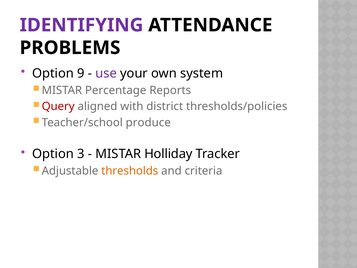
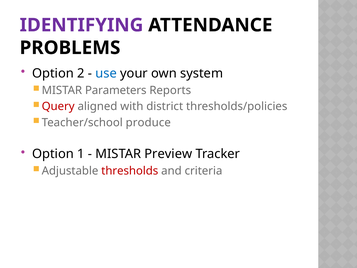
9: 9 -> 2
use colour: purple -> blue
Percentage: Percentage -> Parameters
3: 3 -> 1
Holliday: Holliday -> Preview
thresholds colour: orange -> red
